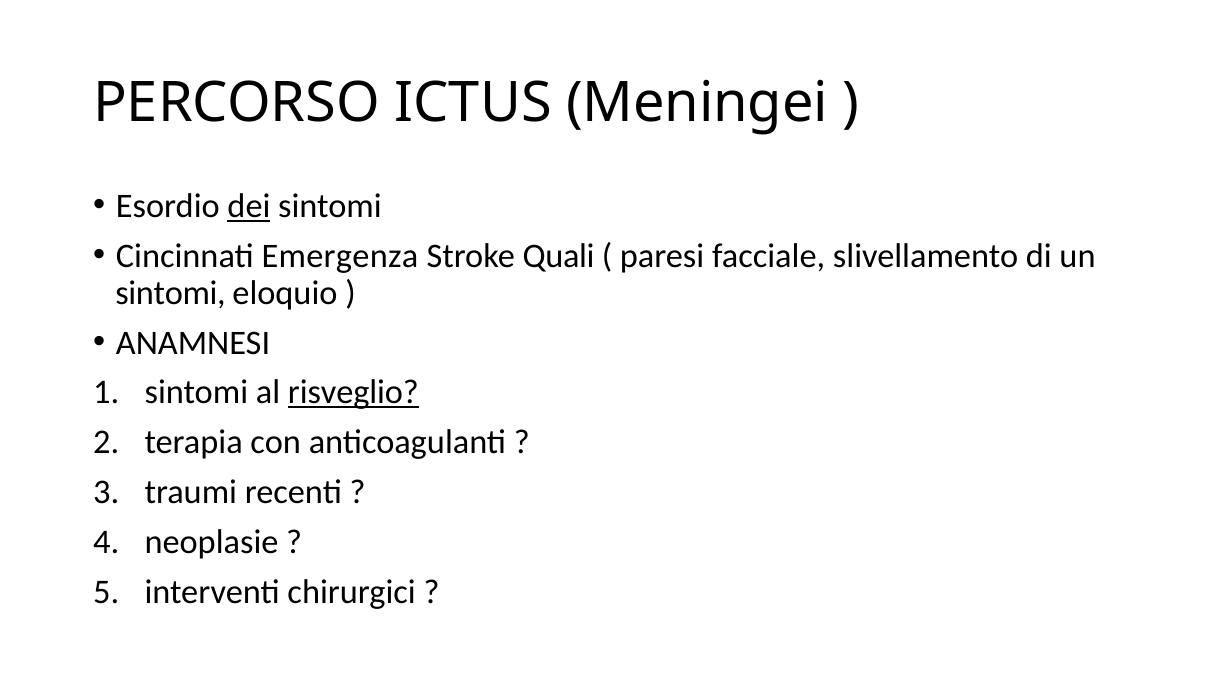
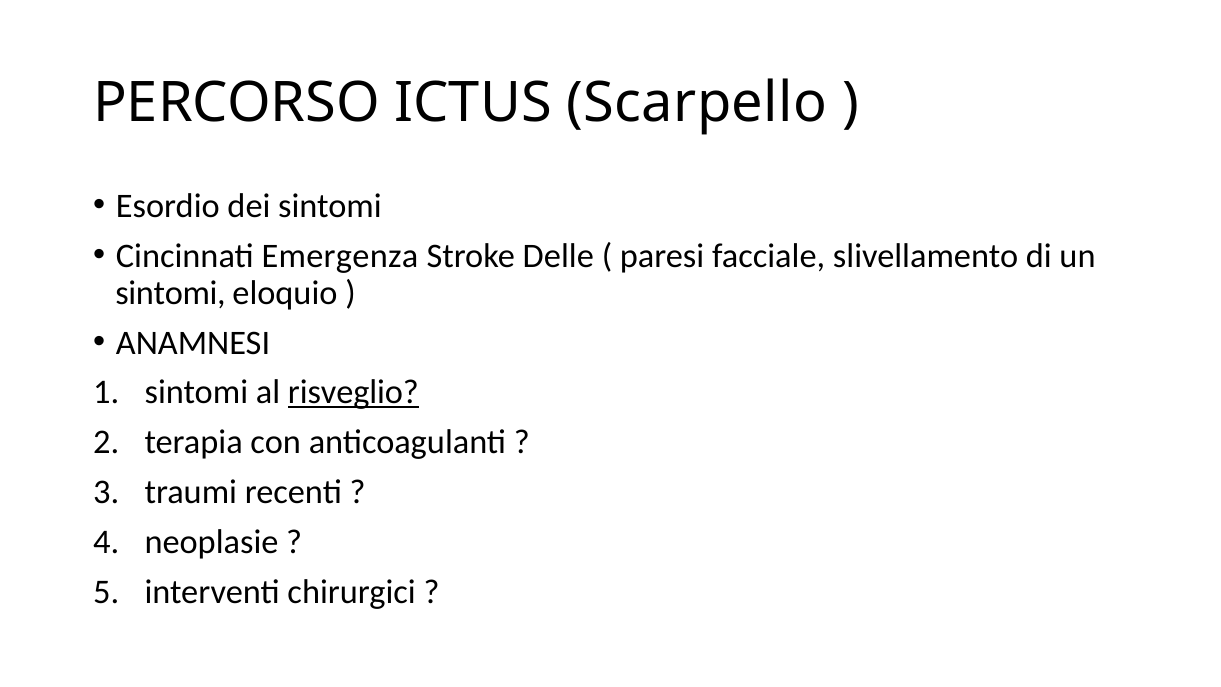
Meningei: Meningei -> Scarpello
dei underline: present -> none
Quali: Quali -> Delle
